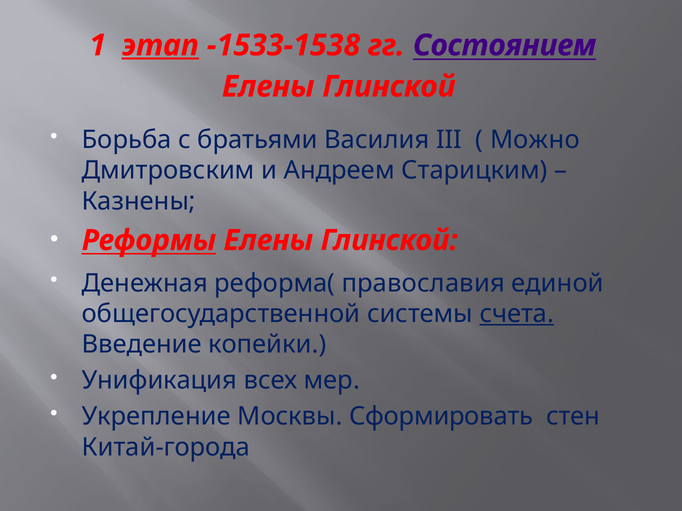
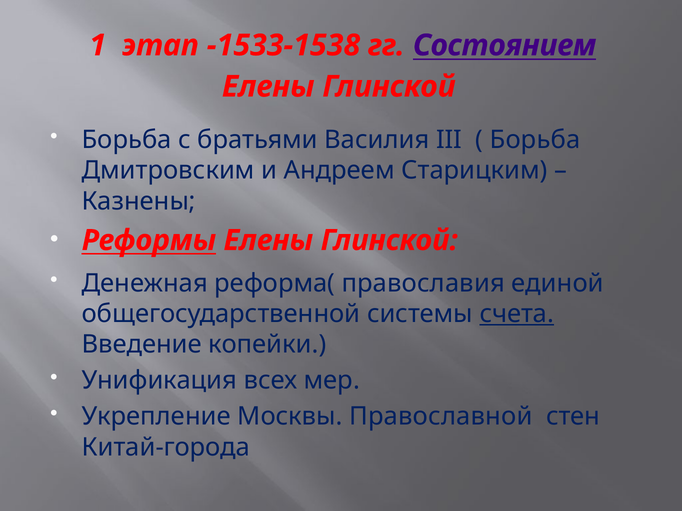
этап underline: present -> none
Можно at (535, 140): Можно -> Борьба
Сформировать: Сформировать -> Православной
